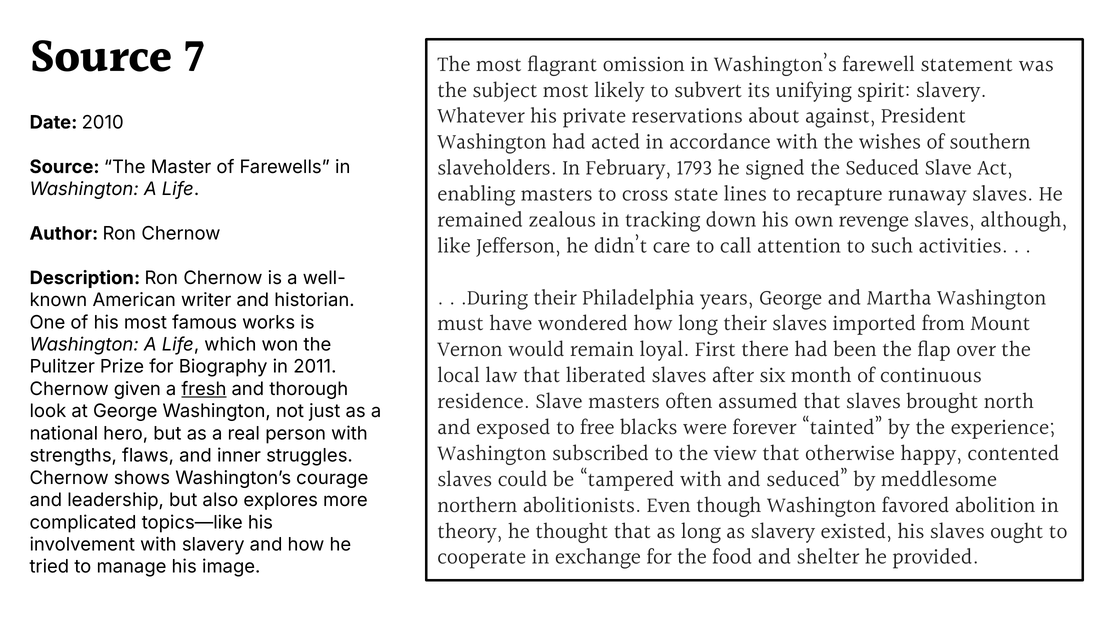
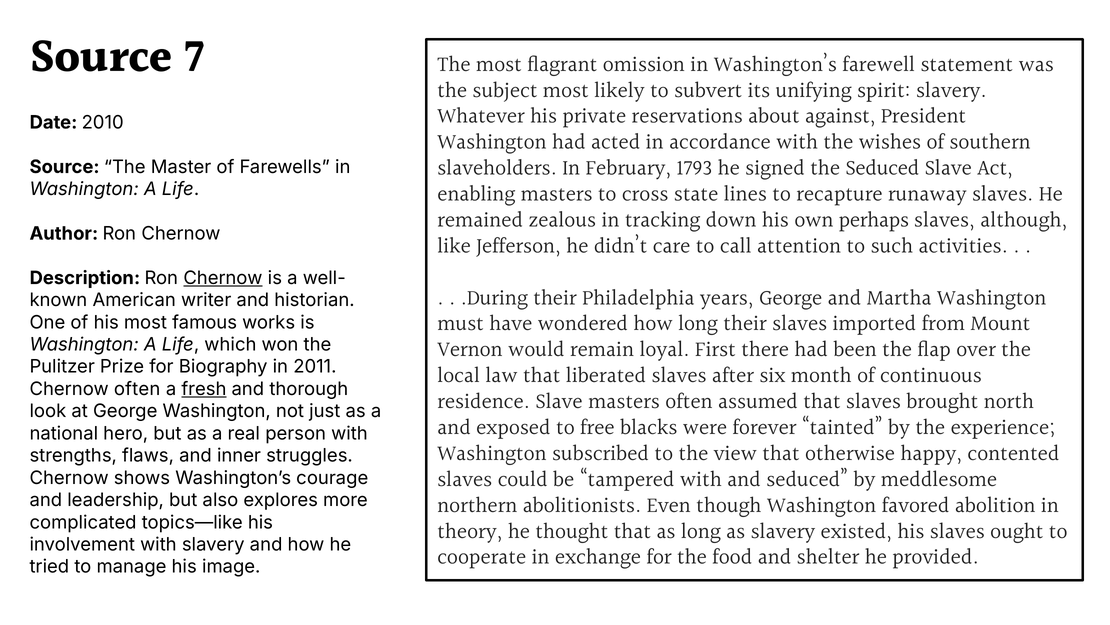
revenge: revenge -> perhaps
Chernow at (223, 278) underline: none -> present
Chernow given: given -> often
